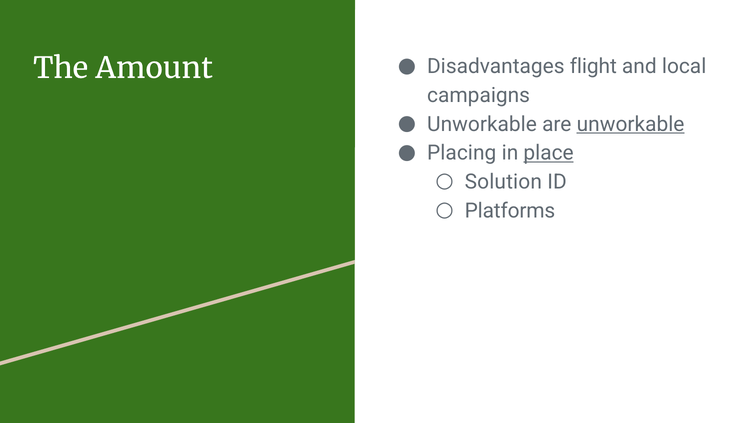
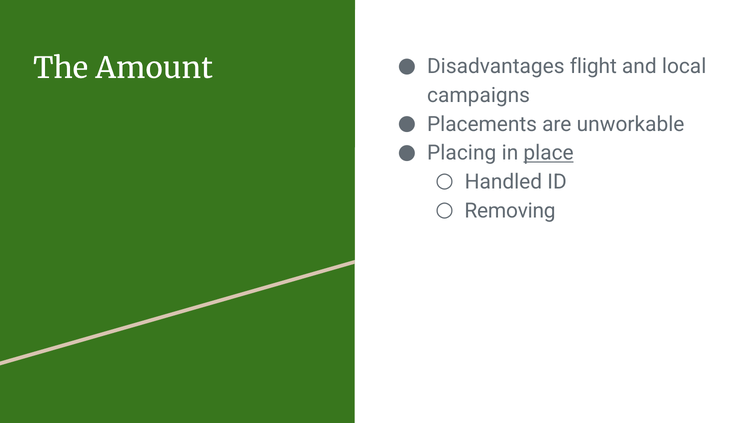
Unworkable at (482, 124): Unworkable -> Placements
unworkable at (631, 124) underline: present -> none
Solution: Solution -> Handled
Platforms: Platforms -> Removing
